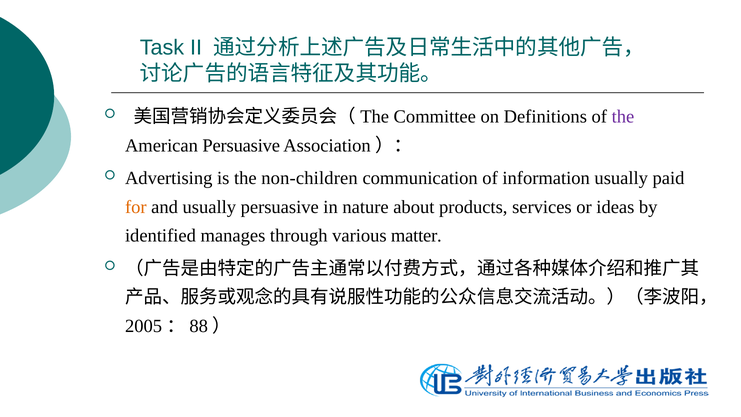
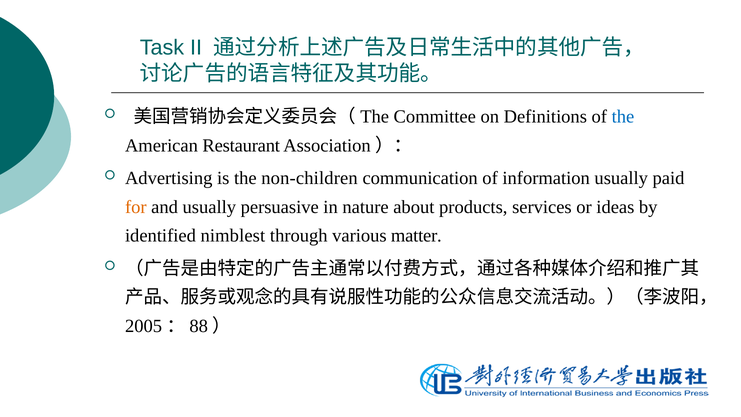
the at (623, 116) colour: purple -> blue
American Persuasive: Persuasive -> Restaurant
manages: manages -> nimblest
